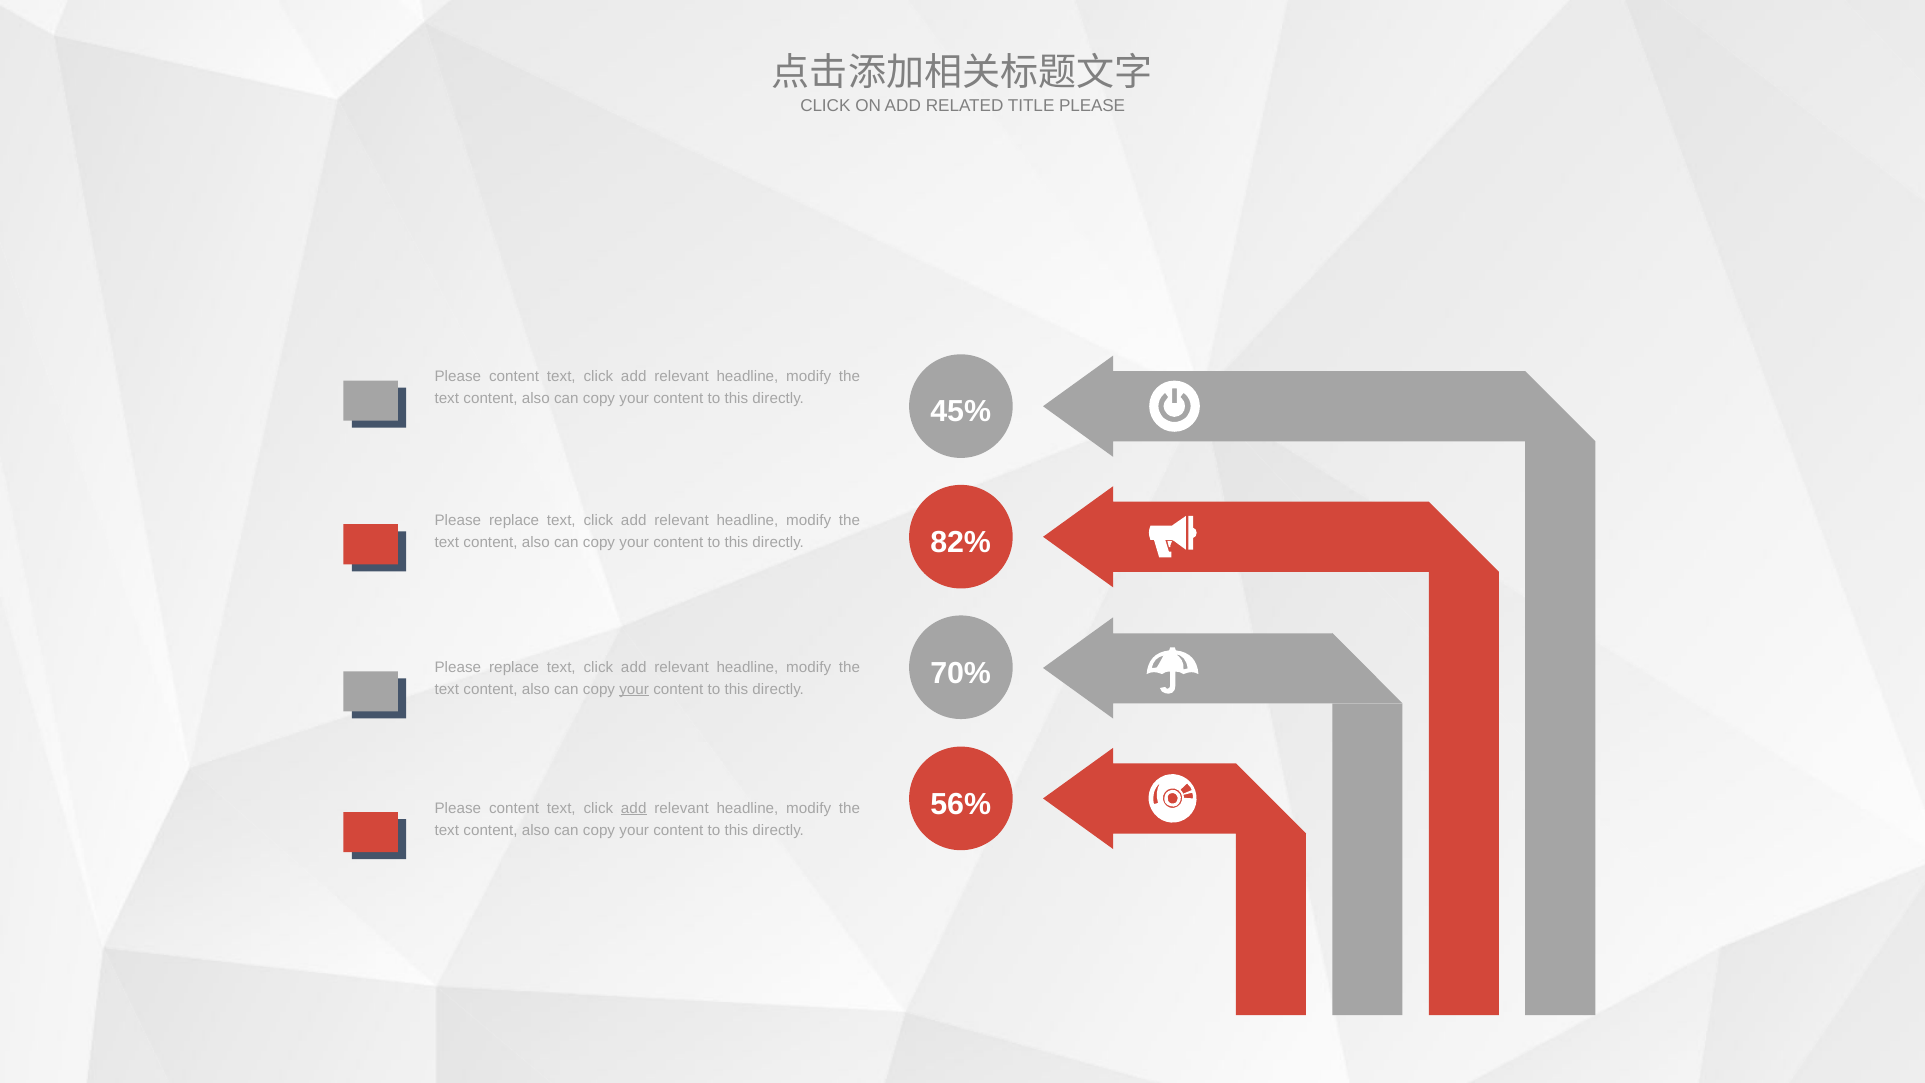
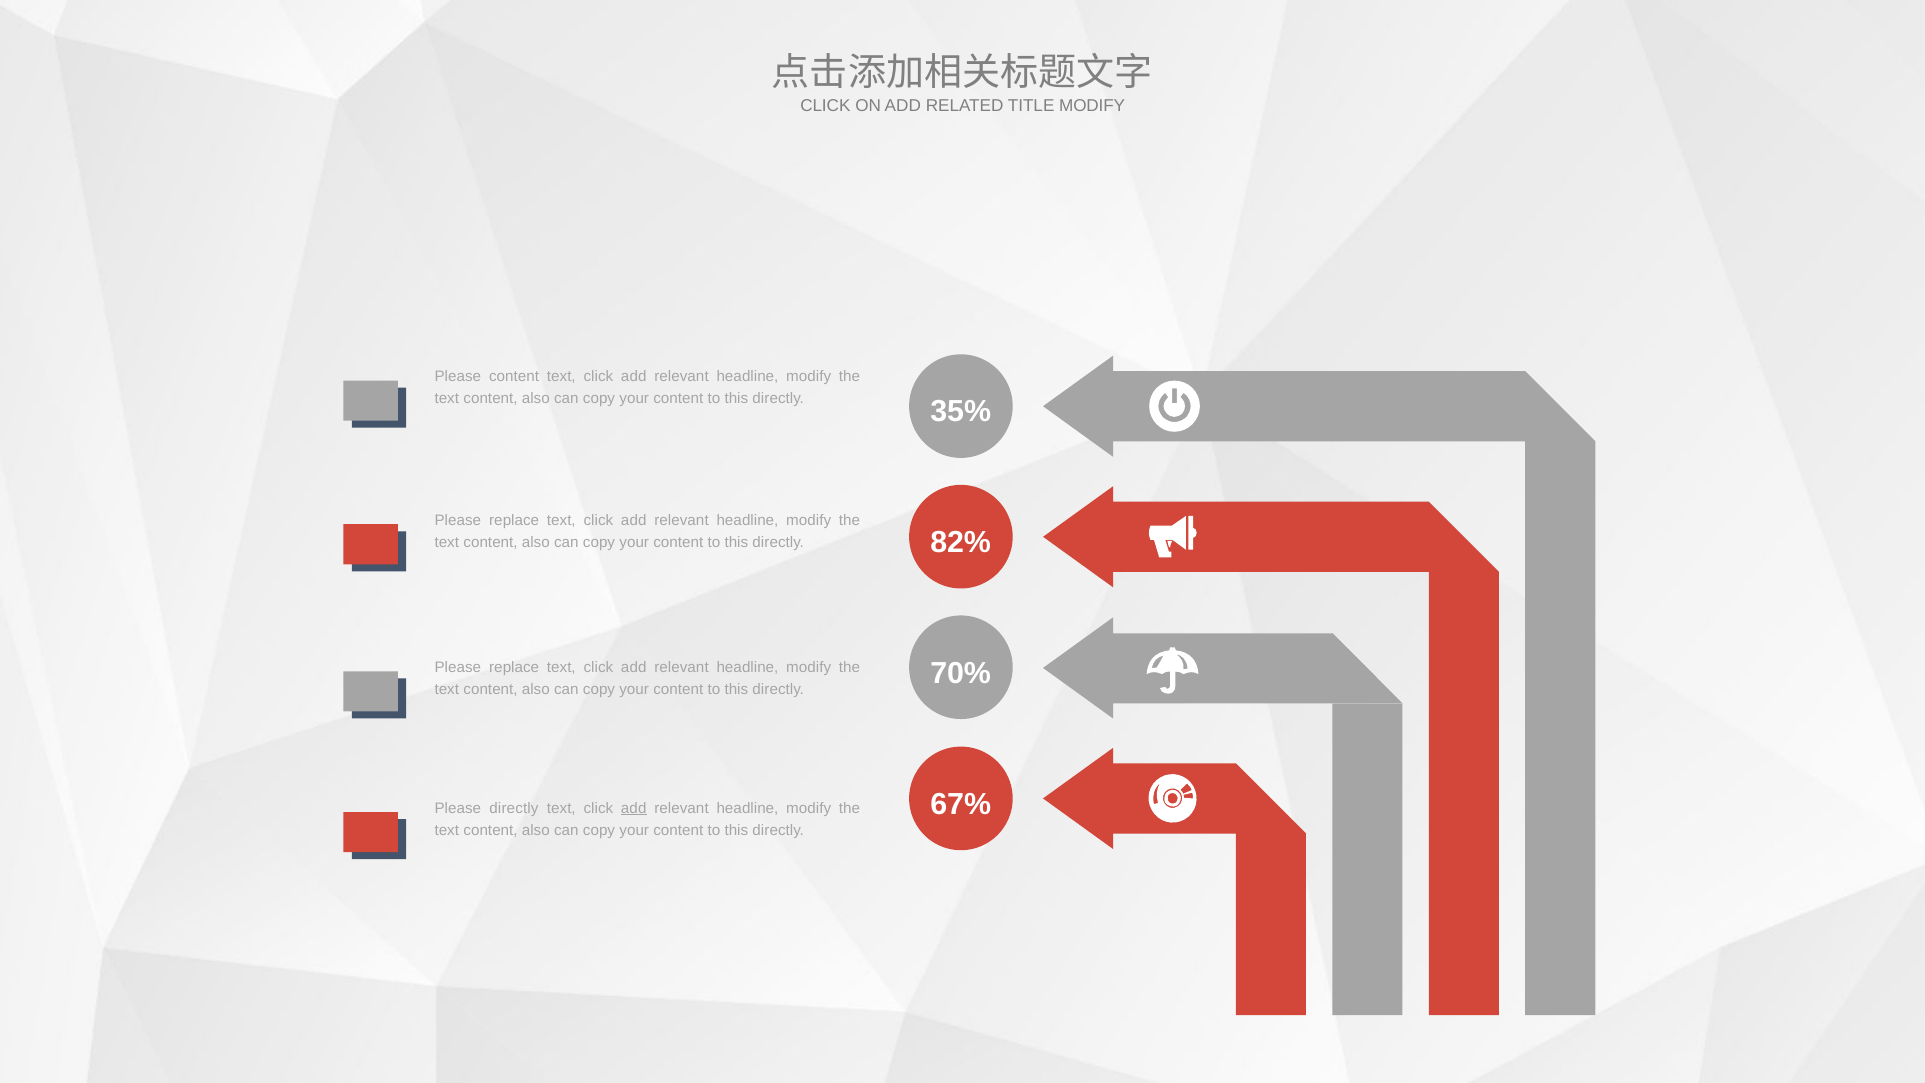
TITLE PLEASE: PLEASE -> MODIFY
45%: 45% -> 35%
your at (634, 689) underline: present -> none
56%: 56% -> 67%
content at (514, 808): content -> directly
